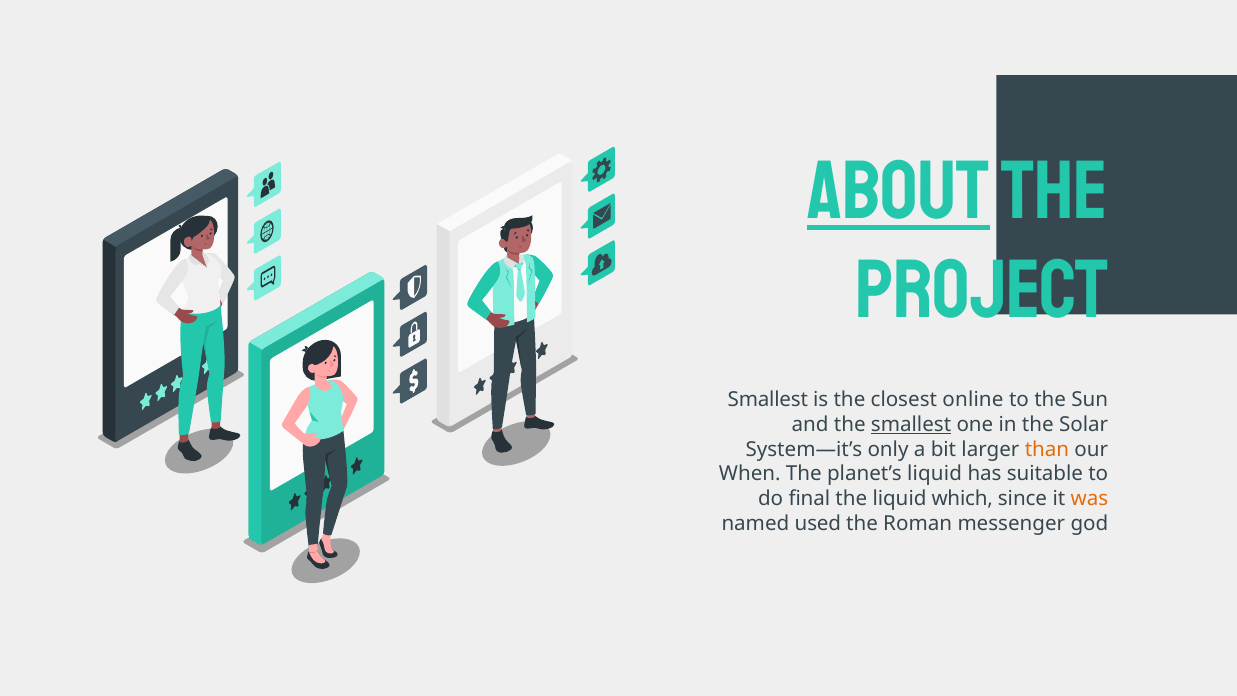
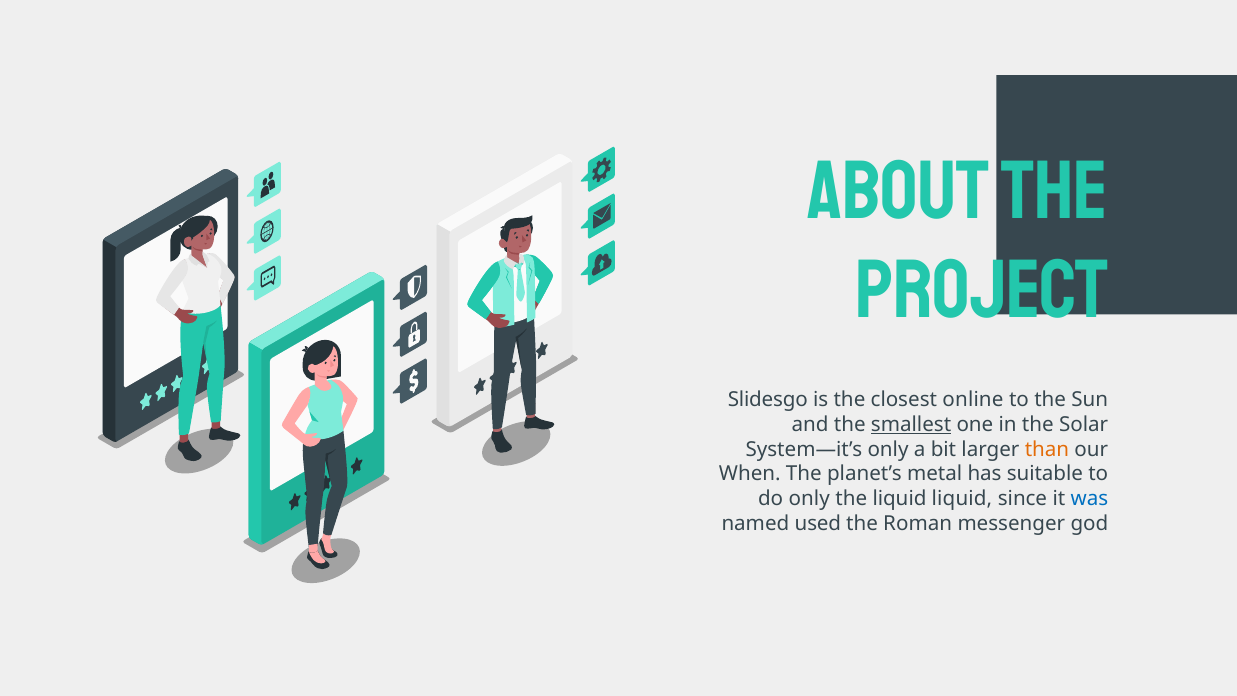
ABOUT underline: present -> none
Smallest at (768, 400): Smallest -> Slidesgo
planet’s liquid: liquid -> metal
do final: final -> only
liquid which: which -> liquid
was colour: orange -> blue
